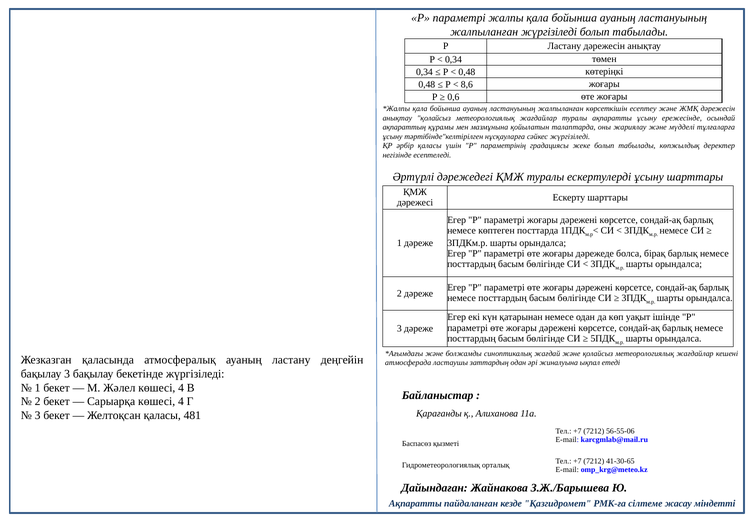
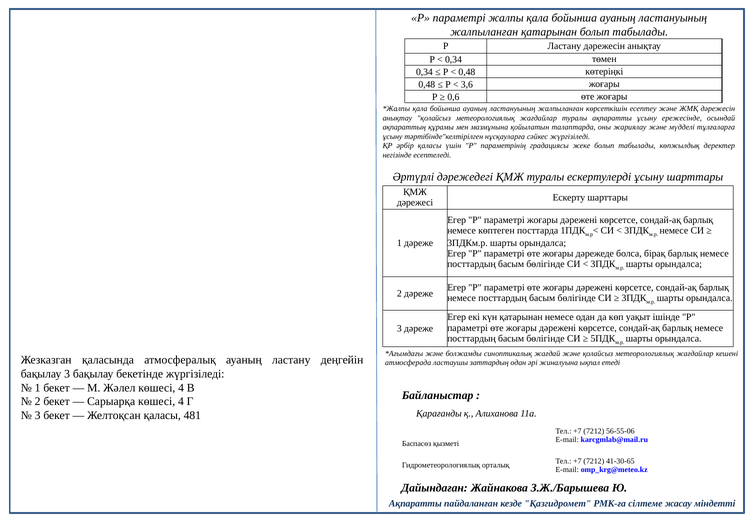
жалпыланған жүргізіледі: жүргізіледі -> қатарынан
8,6: 8,6 -> 3,6
